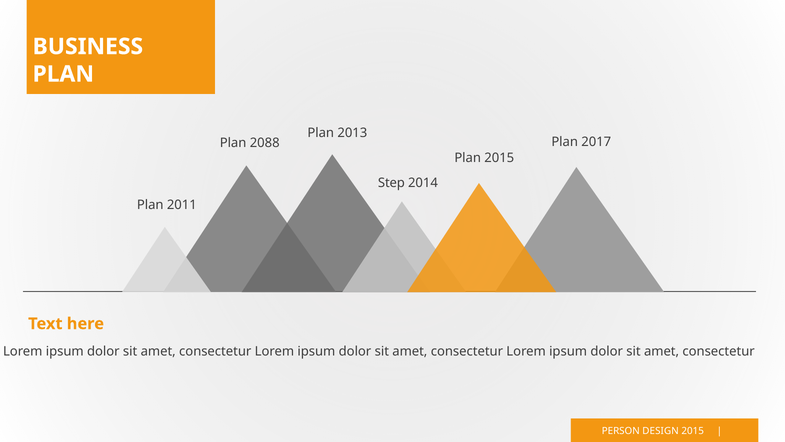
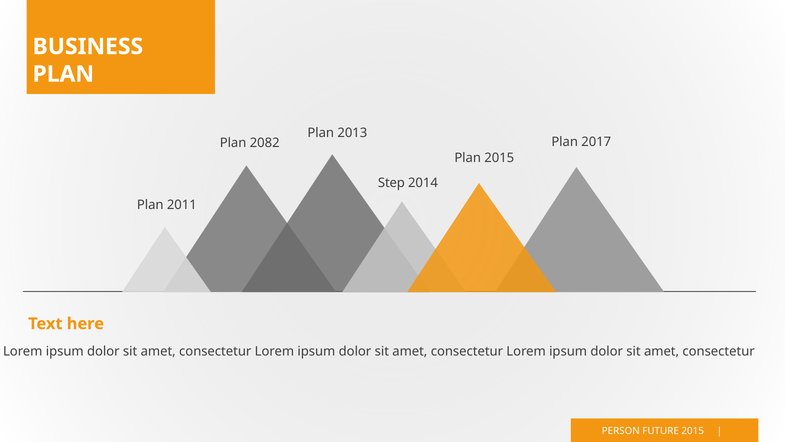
2088: 2088 -> 2082
DESIGN: DESIGN -> FUTURE
